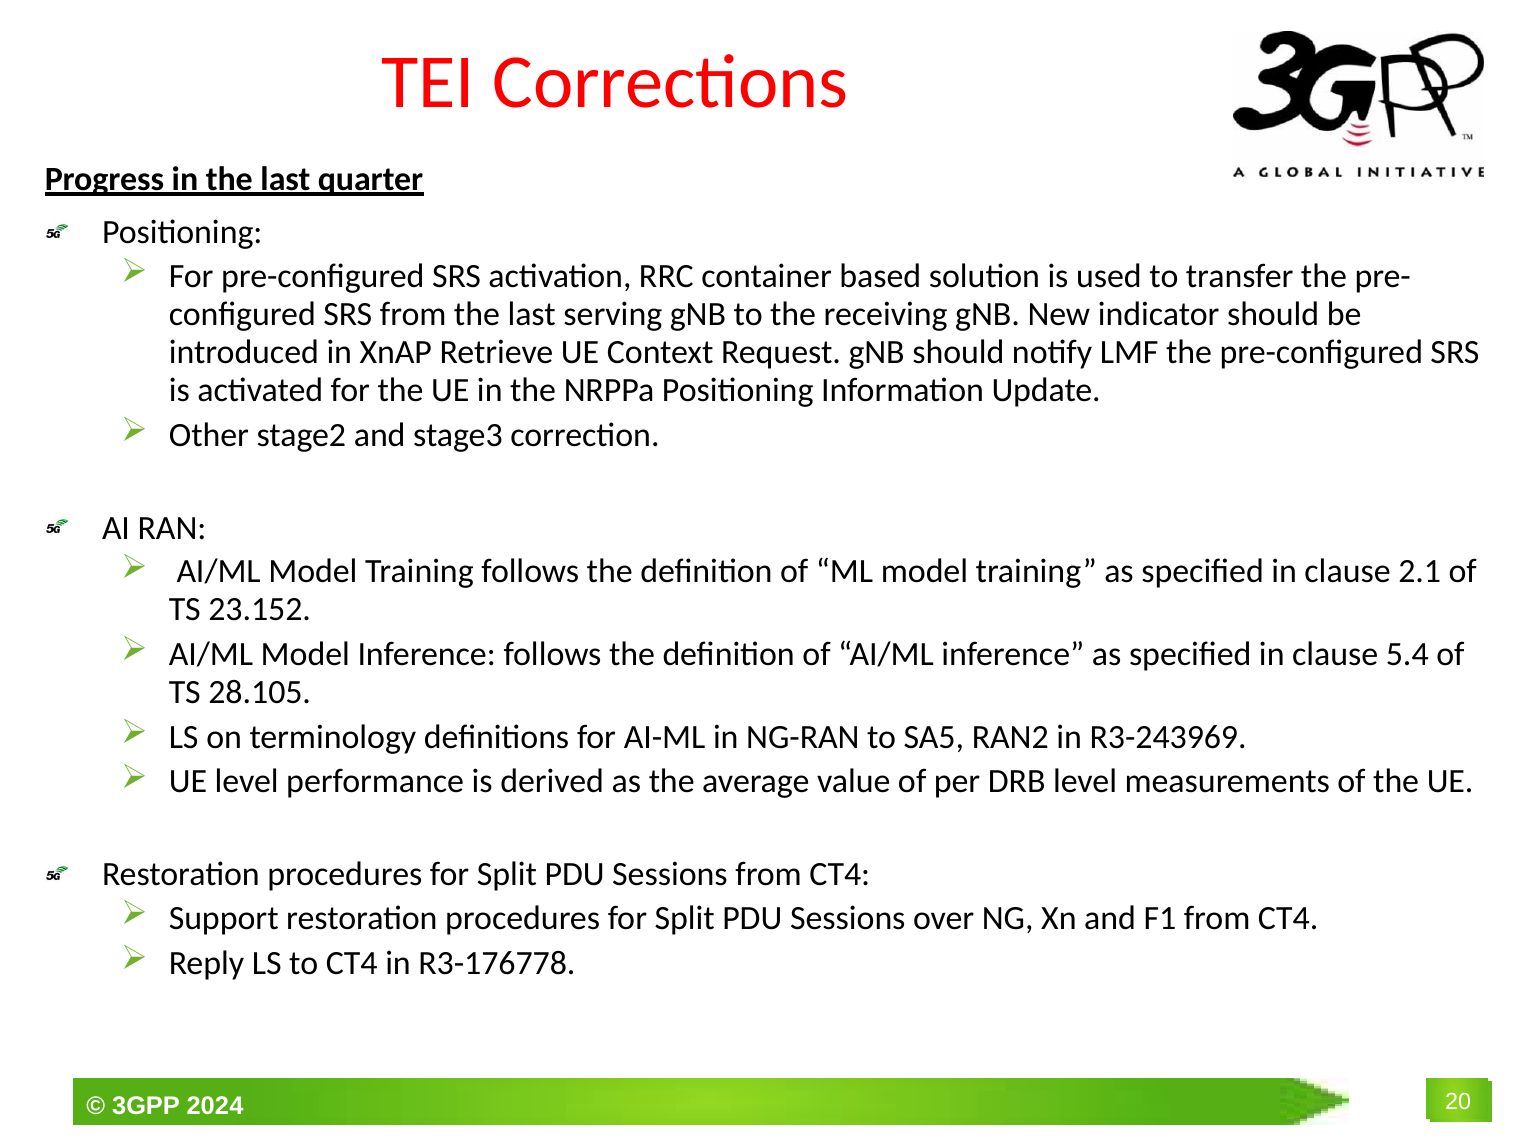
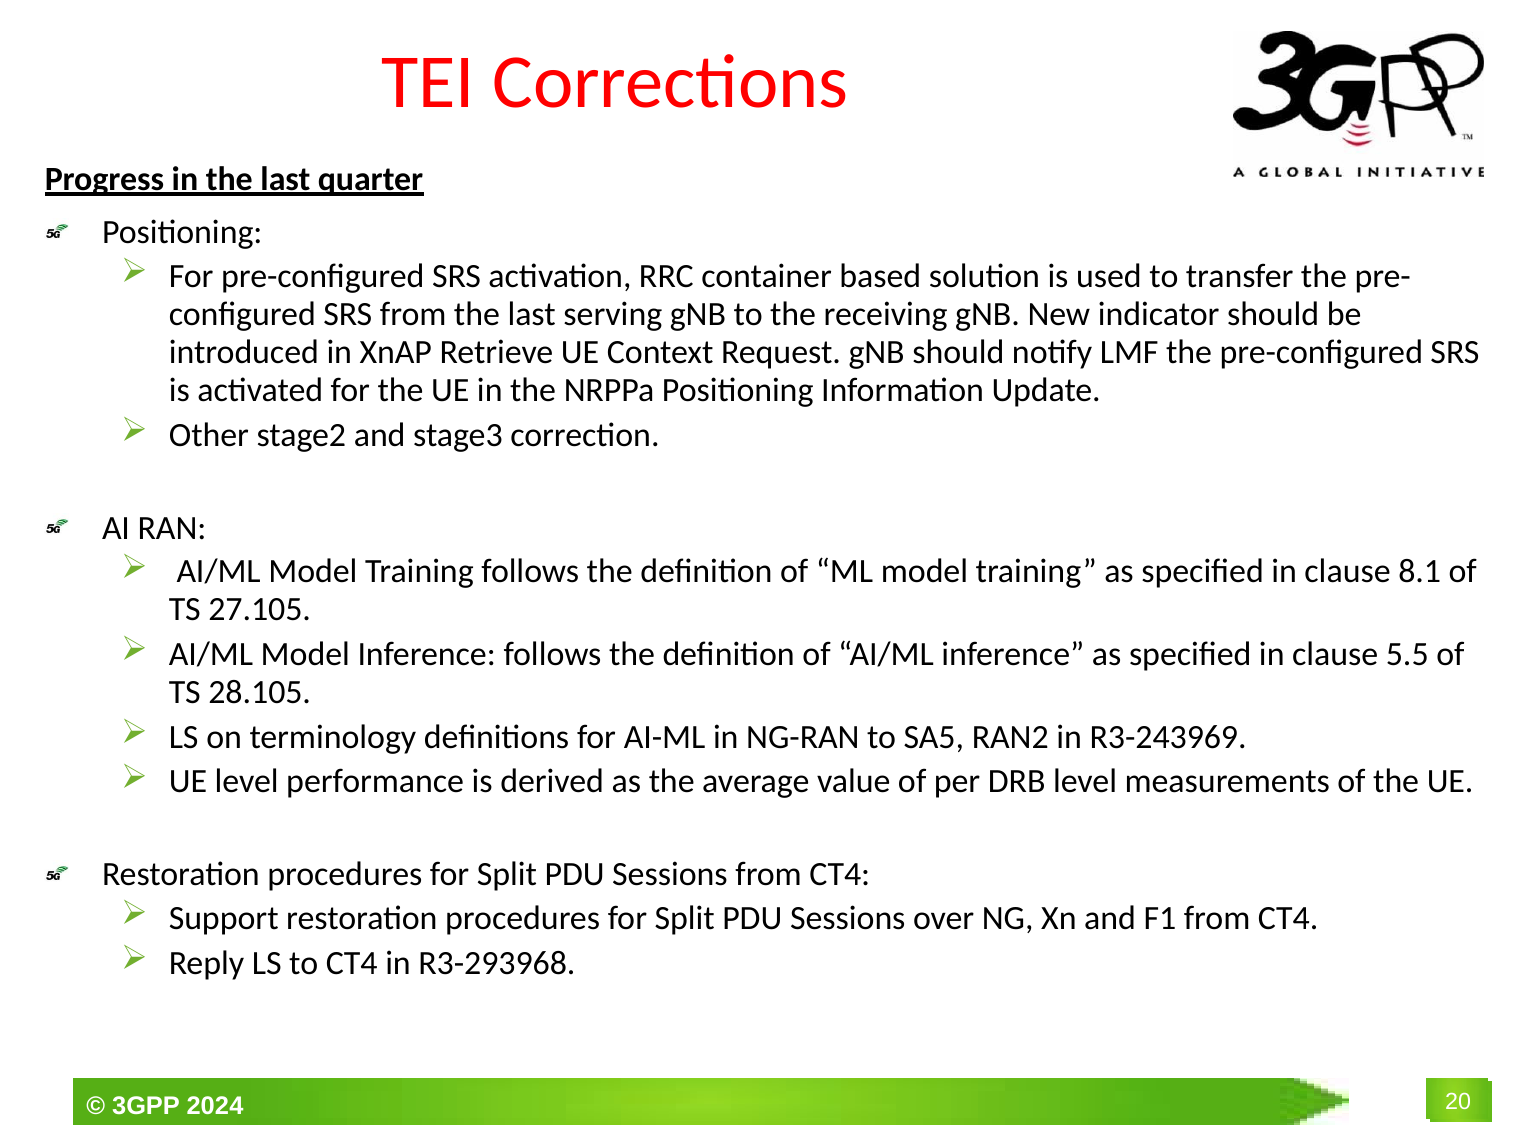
2.1: 2.1 -> 8.1
23.152: 23.152 -> 27.105
5.4: 5.4 -> 5.5
R3-176778: R3-176778 -> R3-293968
